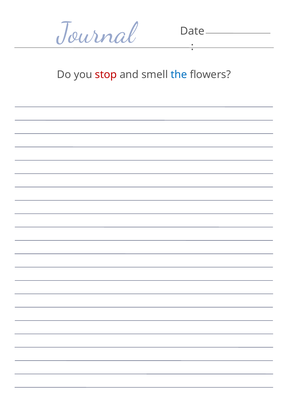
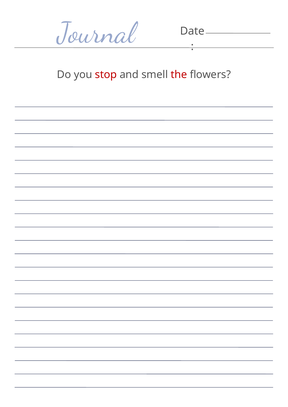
the colour: blue -> red
